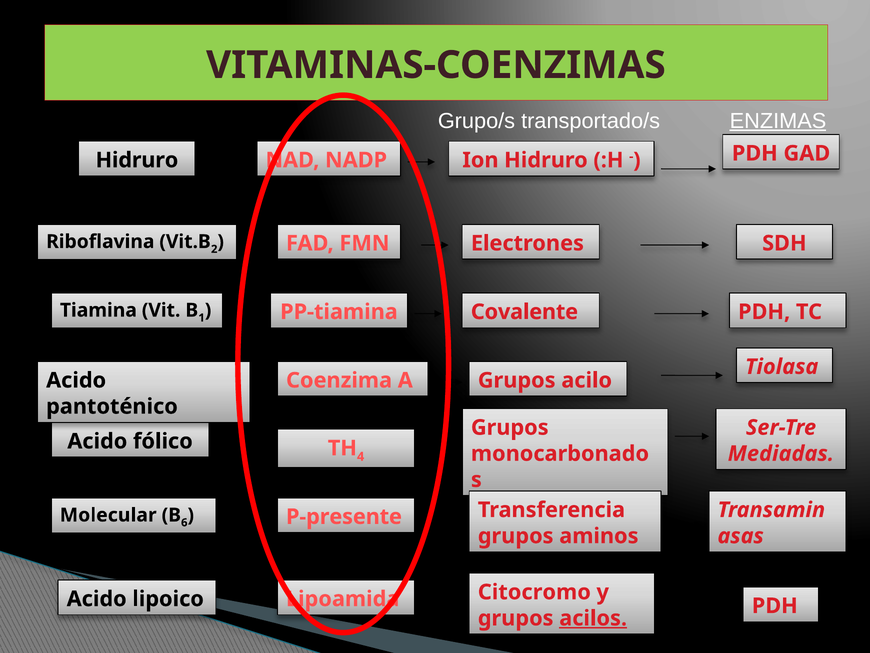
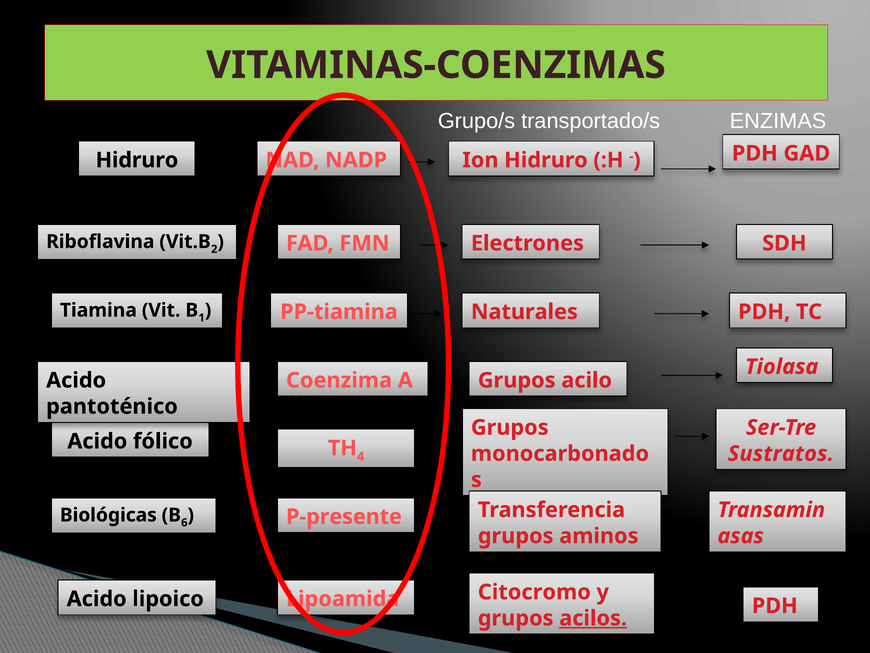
ENZIMAS underline: present -> none
Covalente: Covalente -> Naturales
Mediadas: Mediadas -> Sustratos
Molecular: Molecular -> Biológicas
